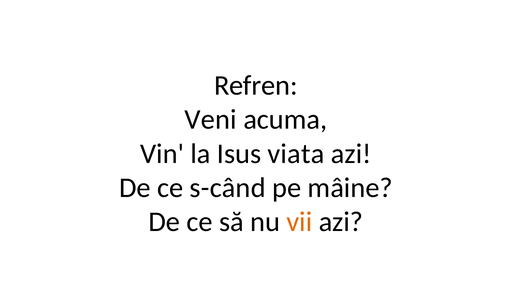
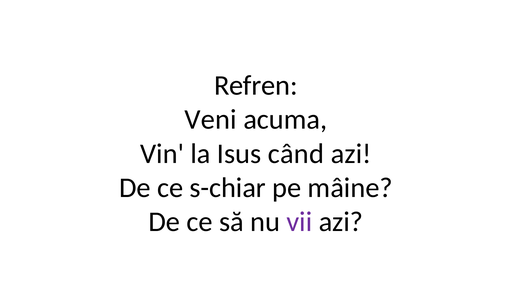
viata: viata -> când
s-când: s-când -> s-chiar
vii colour: orange -> purple
